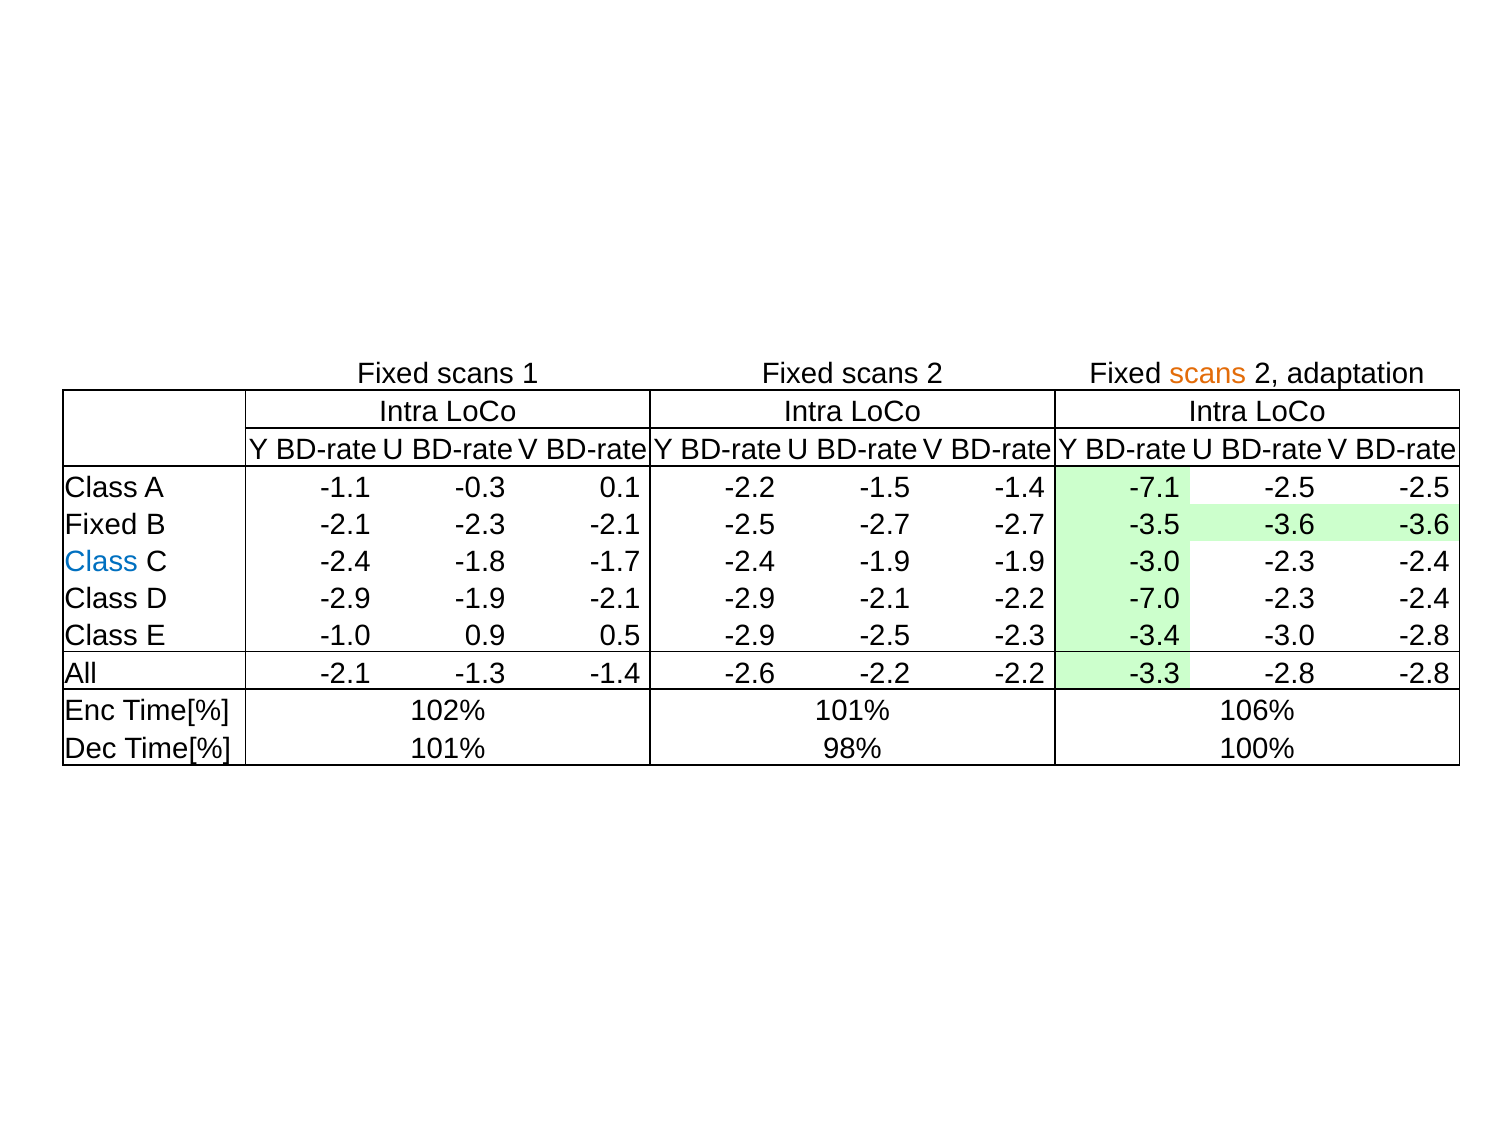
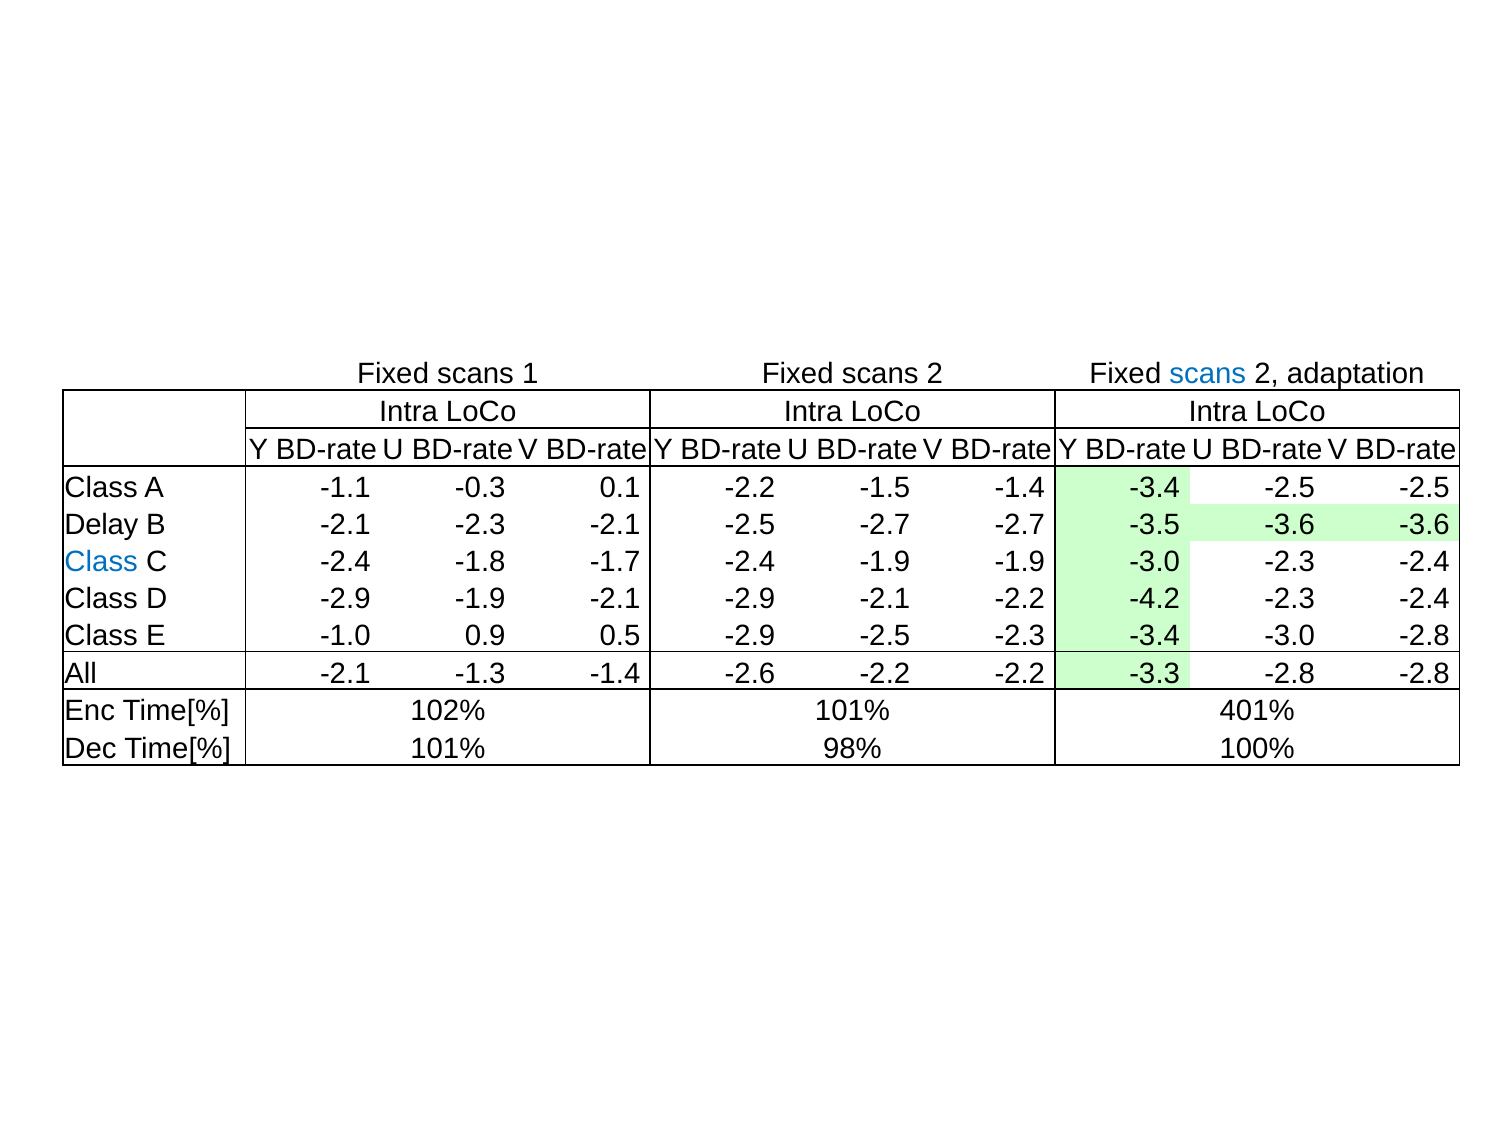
scans at (1208, 374) colour: orange -> blue
-1.4 -7.1: -7.1 -> -3.4
Fixed at (101, 525): Fixed -> Delay
-7.0: -7.0 -> -4.2
106%: 106% -> 401%
